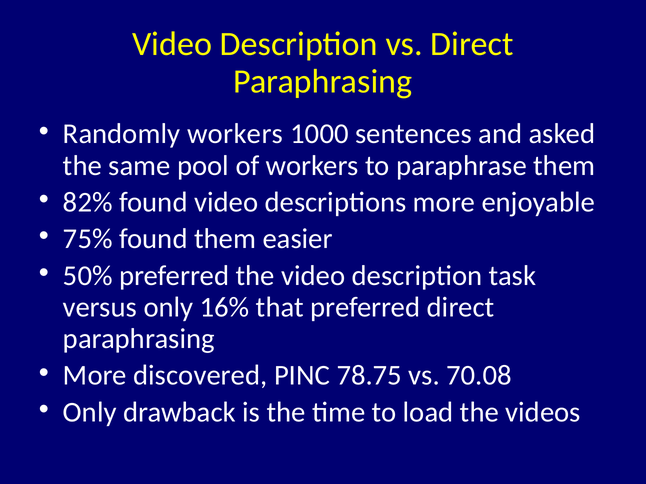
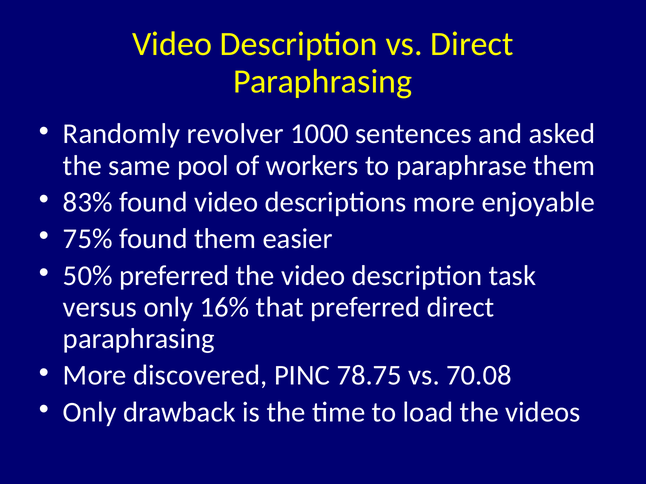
Randomly workers: workers -> revolver
82%: 82% -> 83%
